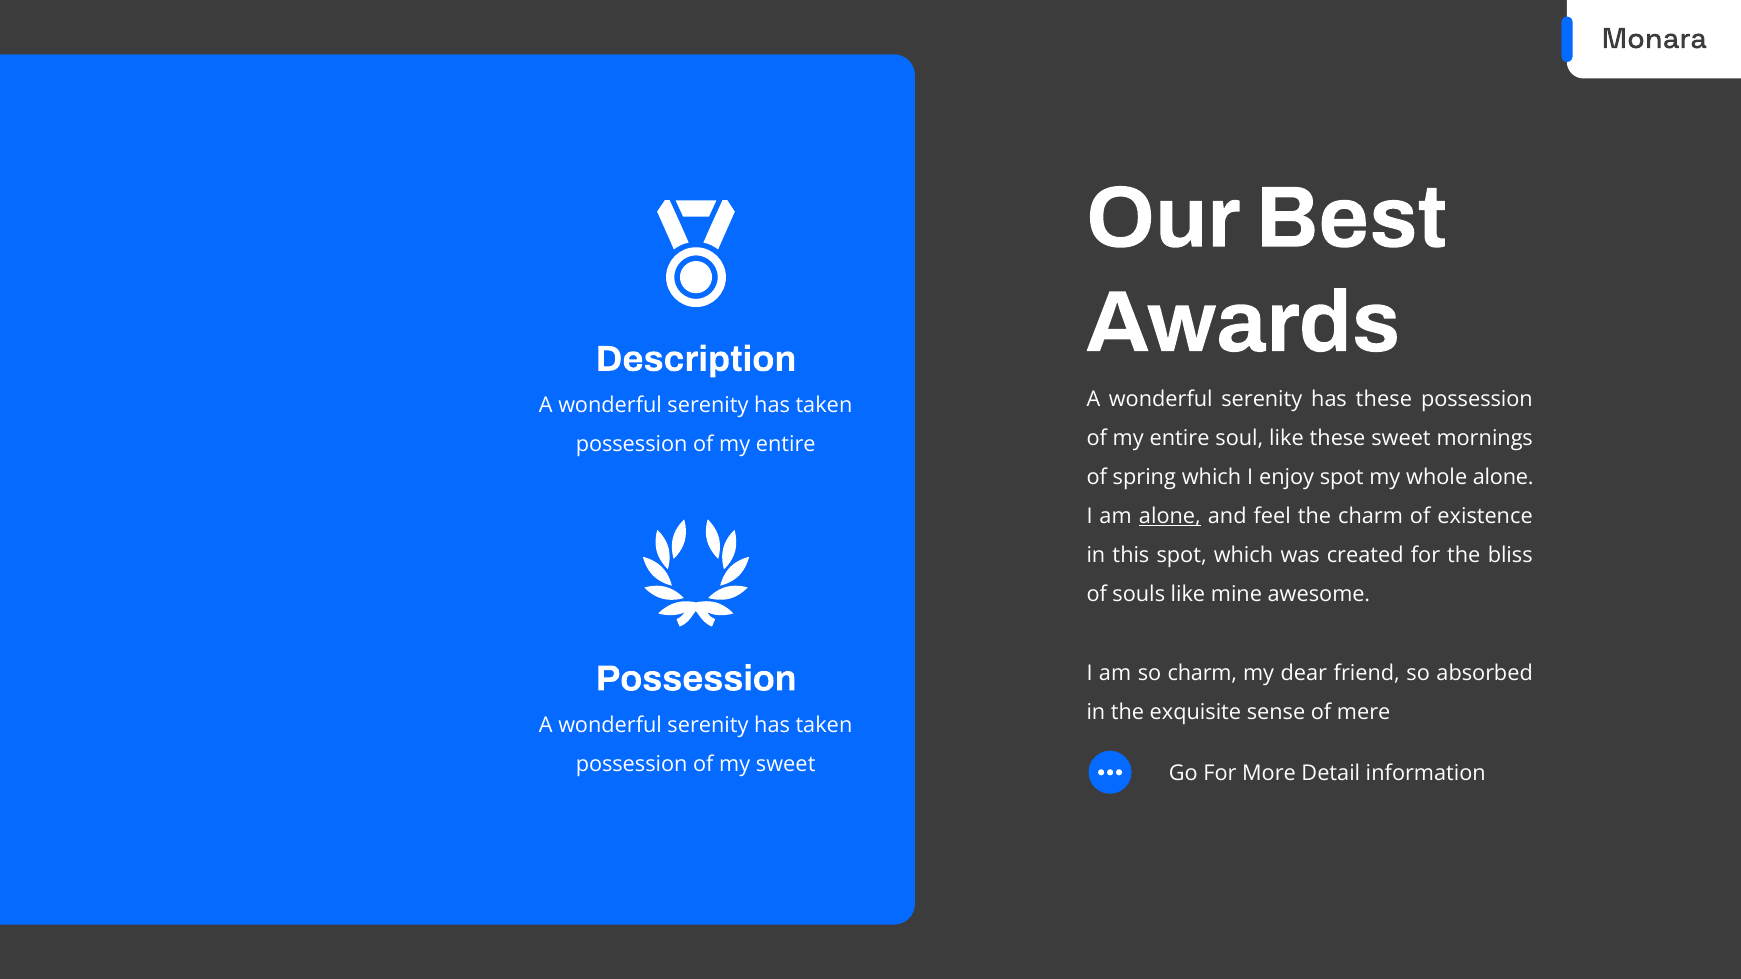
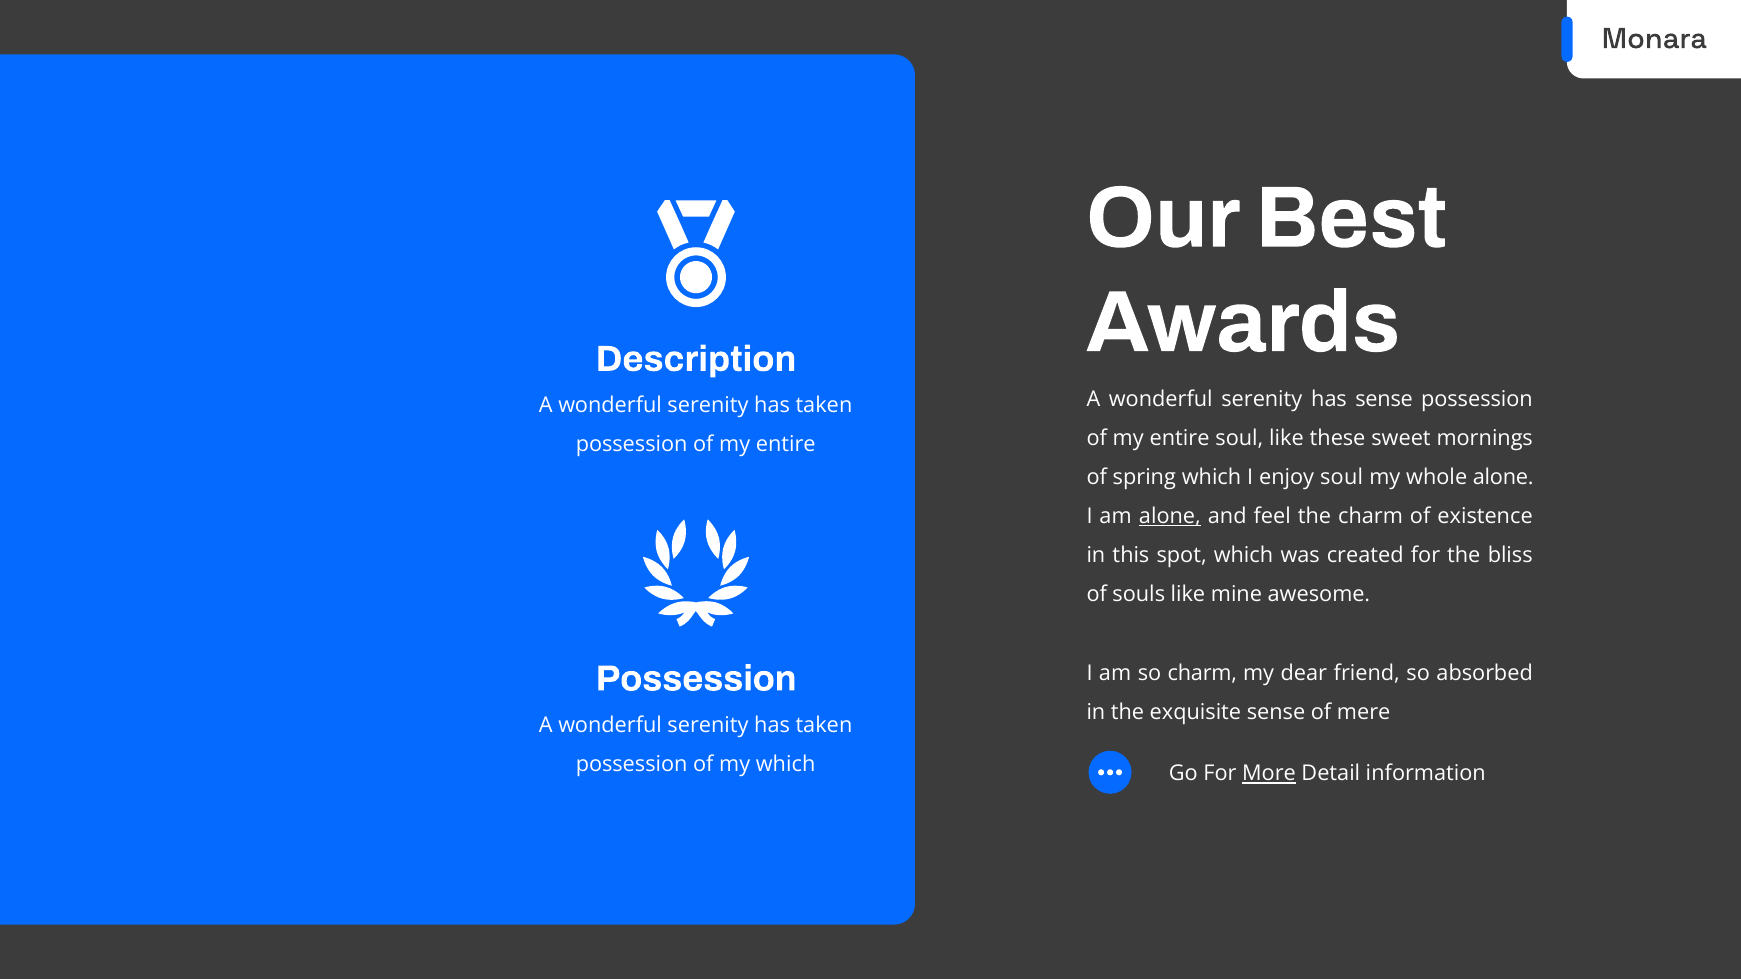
has these: these -> sense
enjoy spot: spot -> soul
my sweet: sweet -> which
More underline: none -> present
